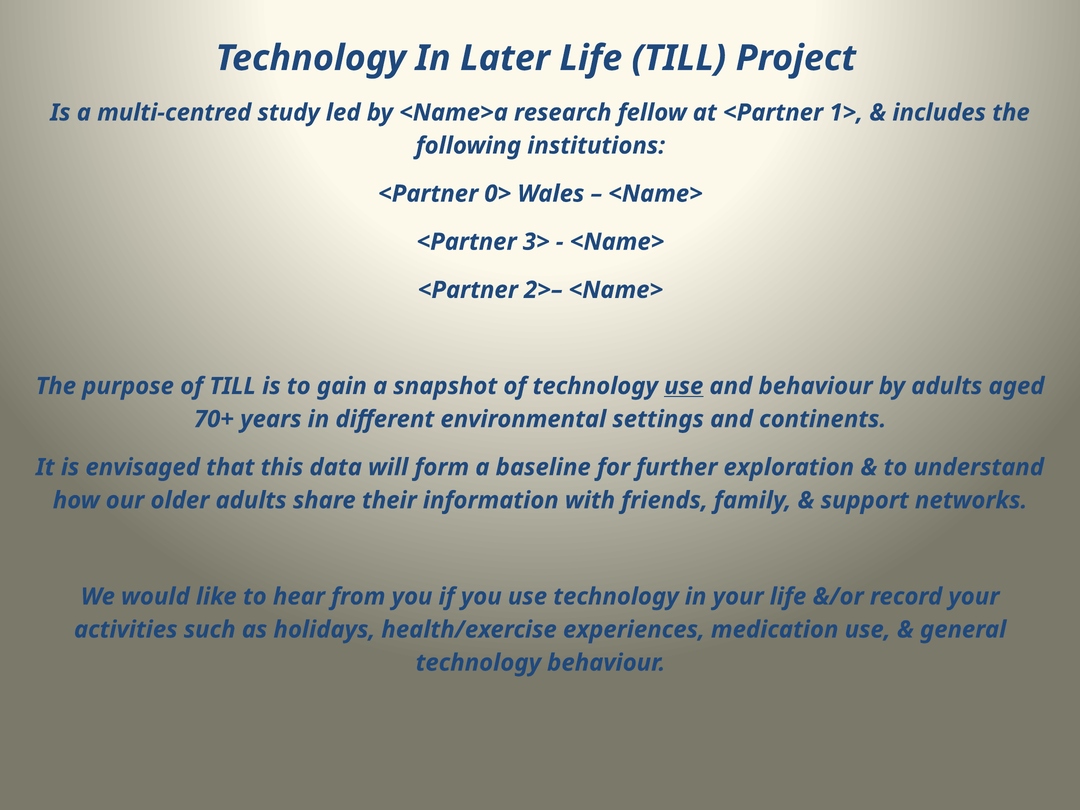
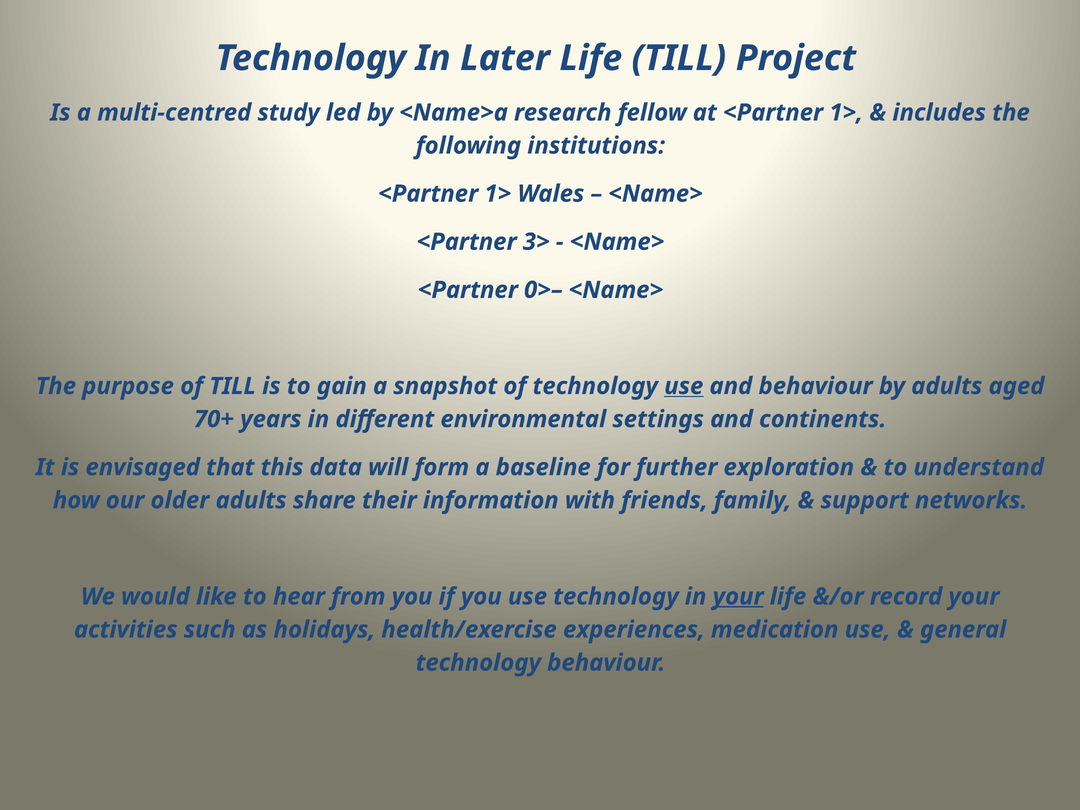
0> at (498, 194): 0> -> 1>
2>–: 2>– -> 0>–
your at (738, 597) underline: none -> present
